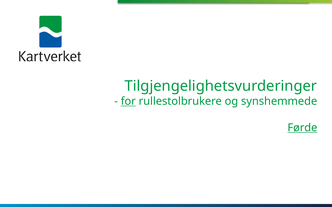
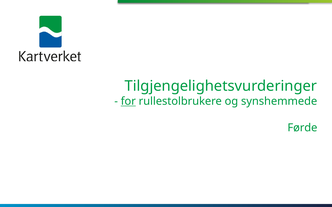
Førde underline: present -> none
